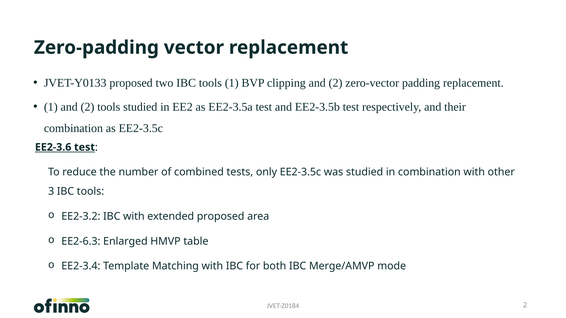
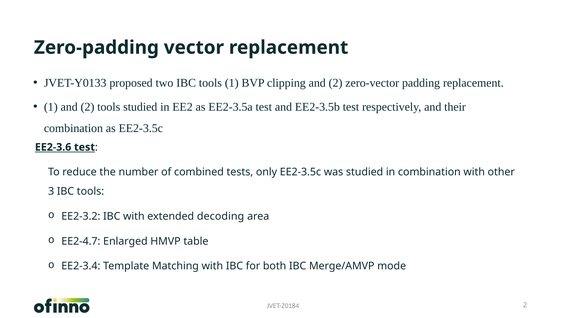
extended proposed: proposed -> decoding
EE2-6.3: EE2-6.3 -> EE2-4.7
